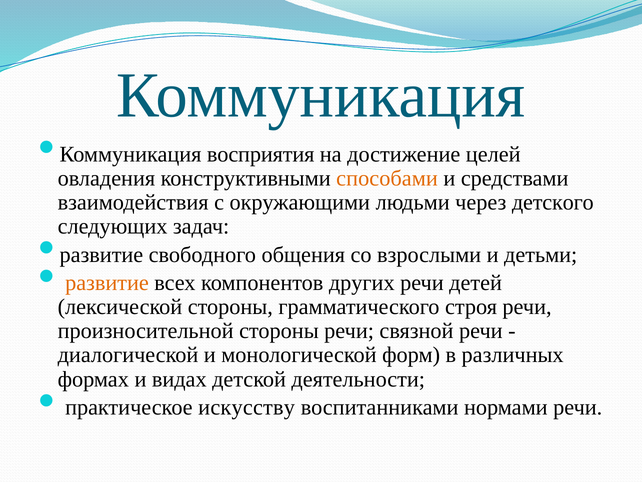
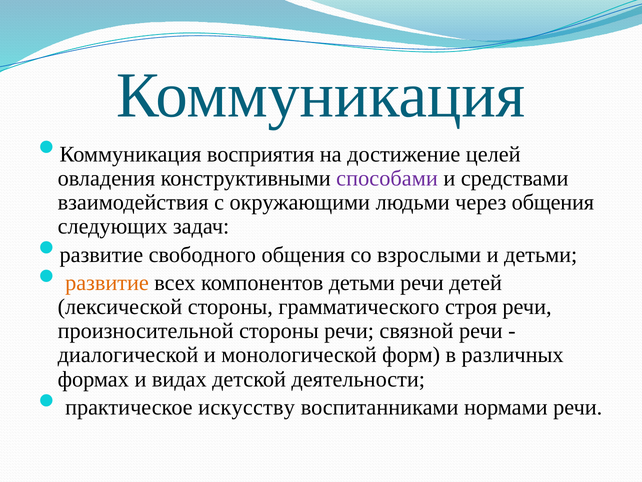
способами colour: orange -> purple
через детского: детского -> общения
компонентов других: других -> детьми
